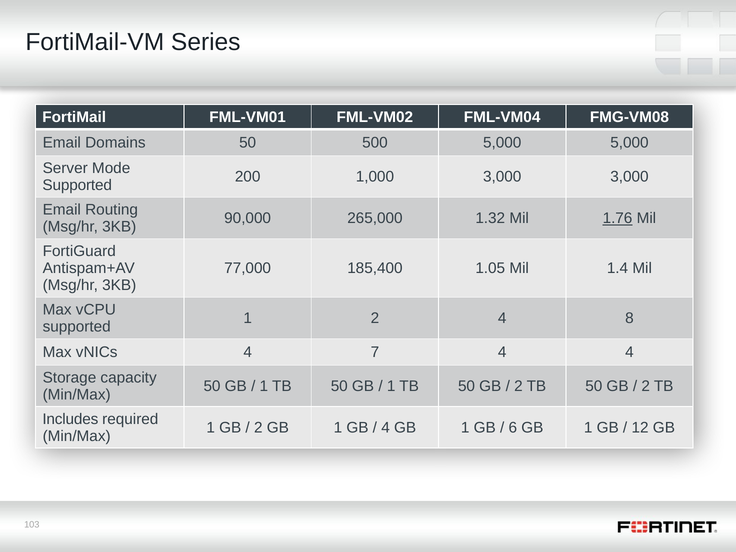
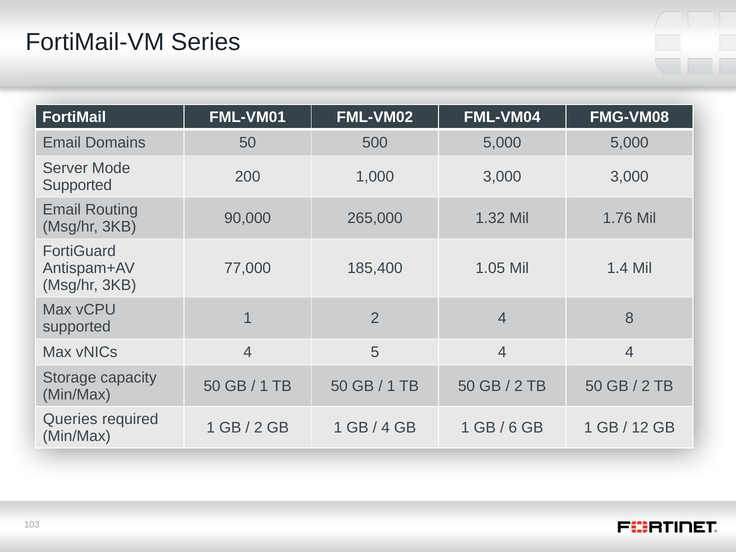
1.76 underline: present -> none
7: 7 -> 5
Includes: Includes -> Queries
